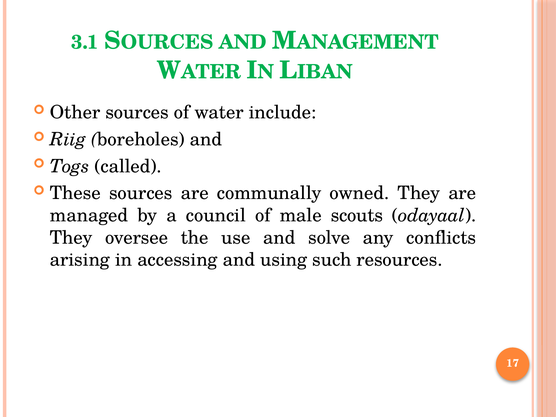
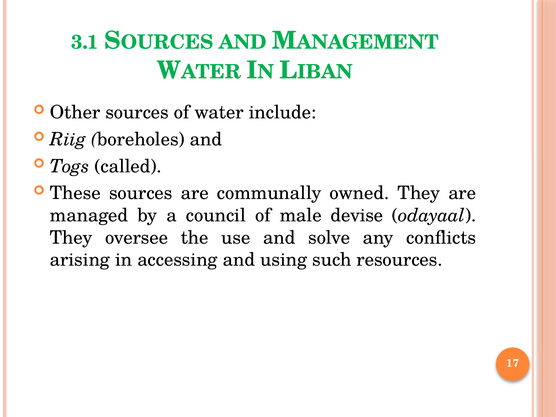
scouts: scouts -> devise
